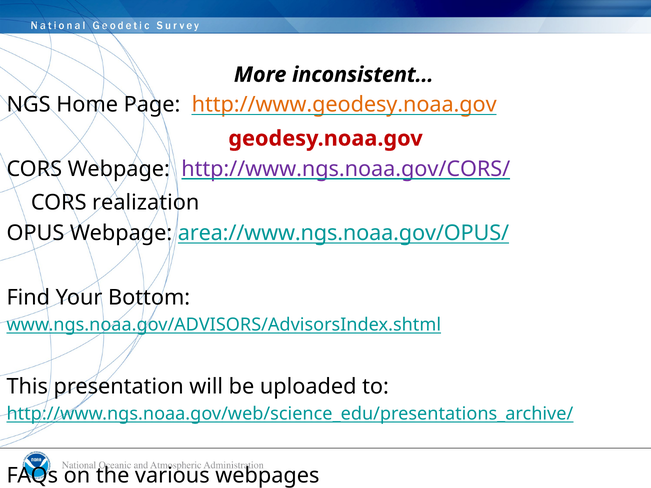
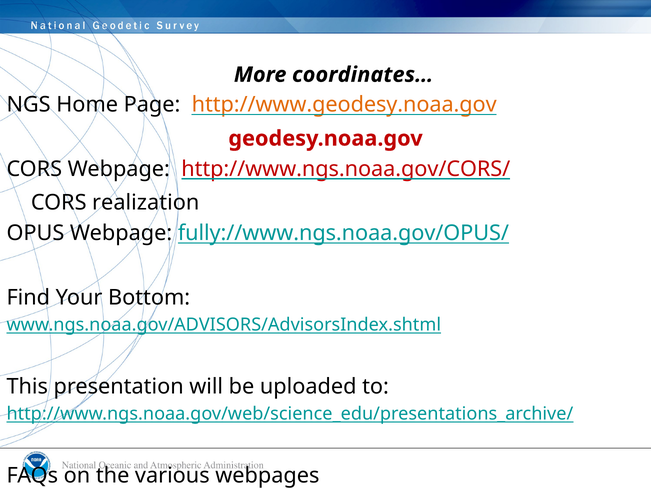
inconsistent…: inconsistent… -> coordinates…
http://www.ngs.noaa.gov/CORS/ colour: purple -> red
area://www.ngs.noaa.gov/OPUS/: area://www.ngs.noaa.gov/OPUS/ -> fully://www.ngs.noaa.gov/OPUS/
